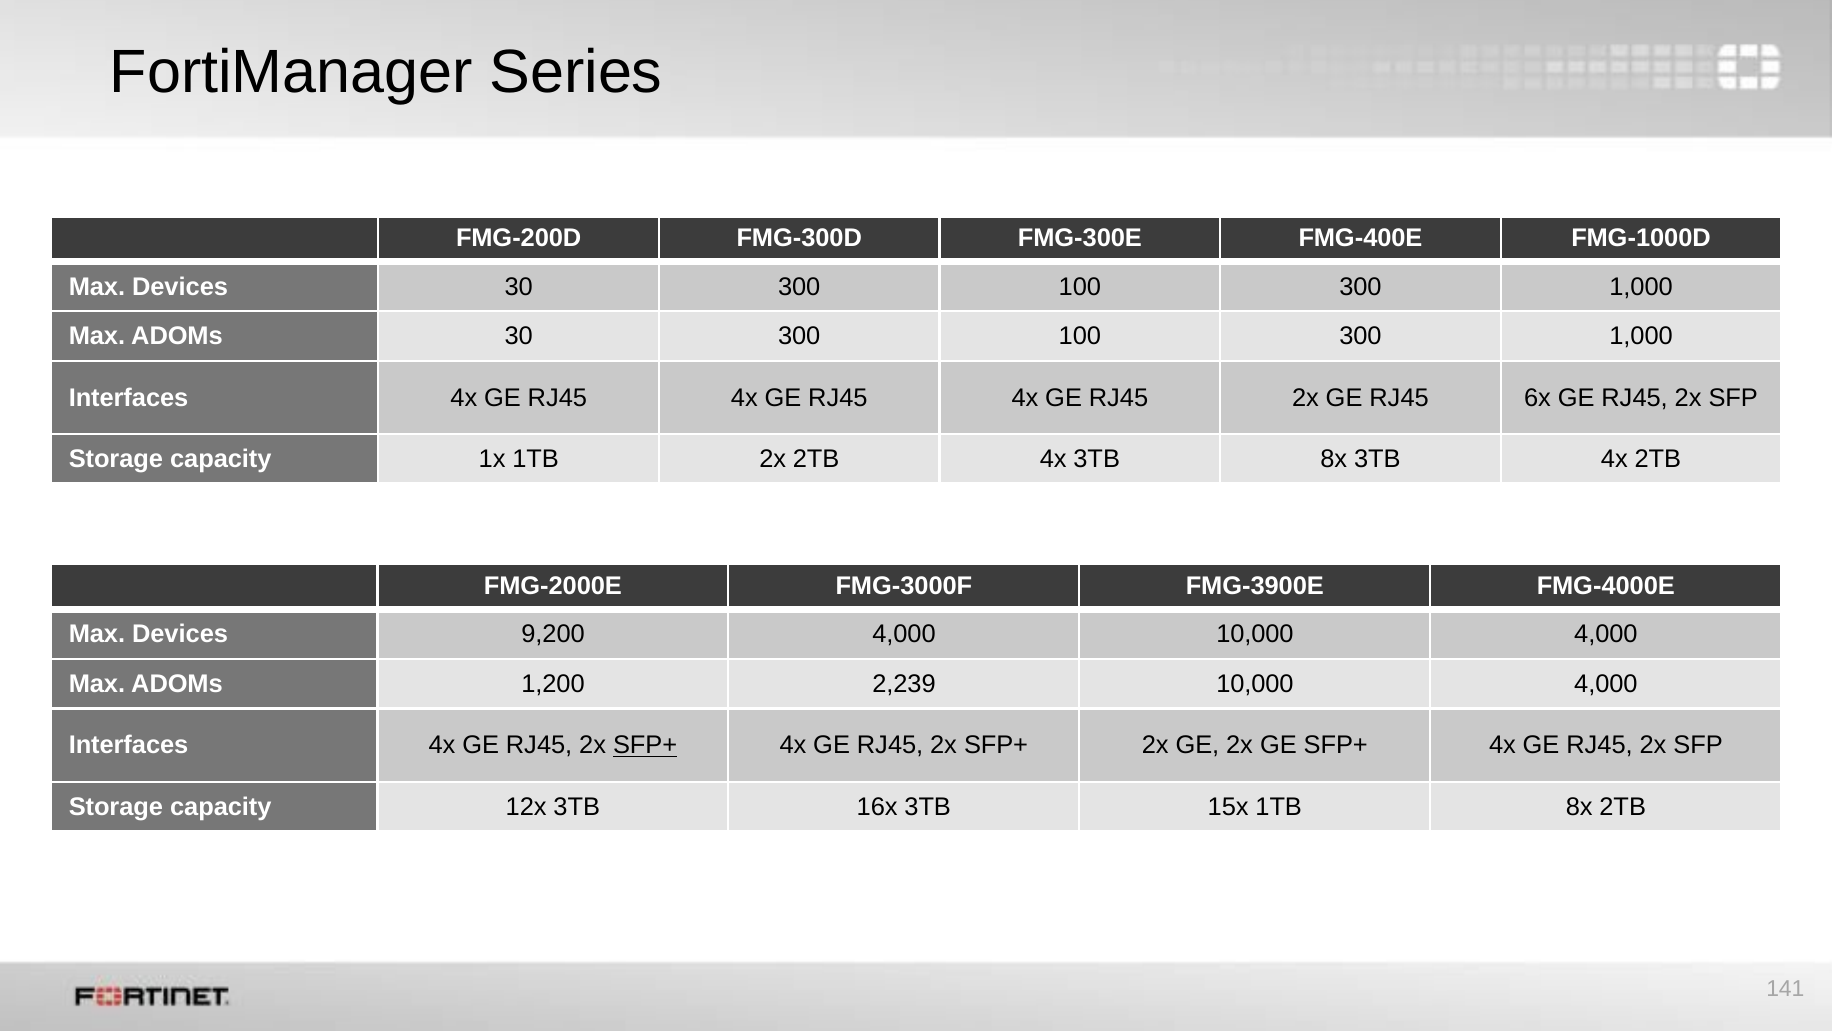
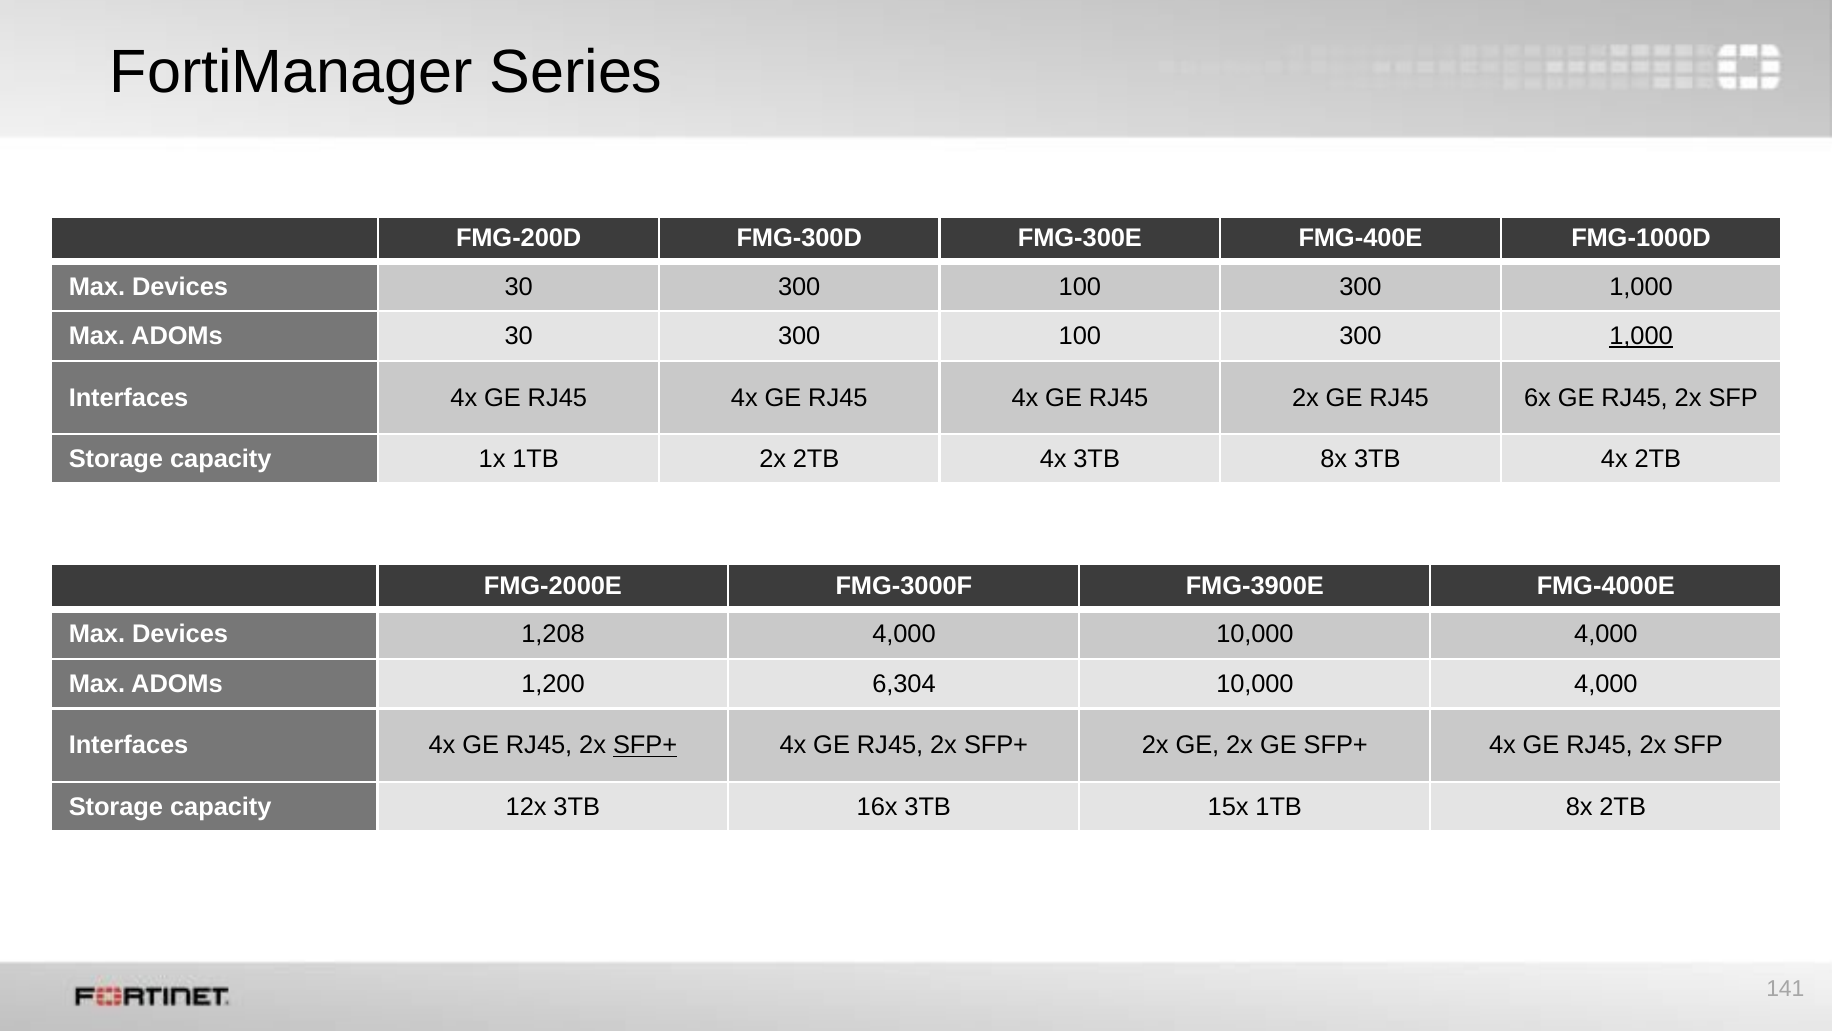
1,000 at (1641, 336) underline: none -> present
9,200: 9,200 -> 1,208
2,239: 2,239 -> 6,304
